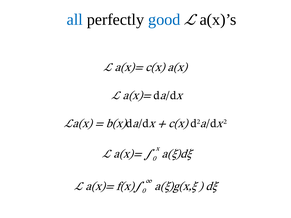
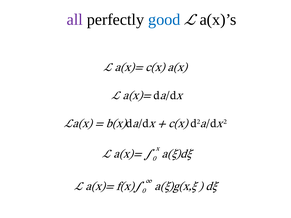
all colour: blue -> purple
